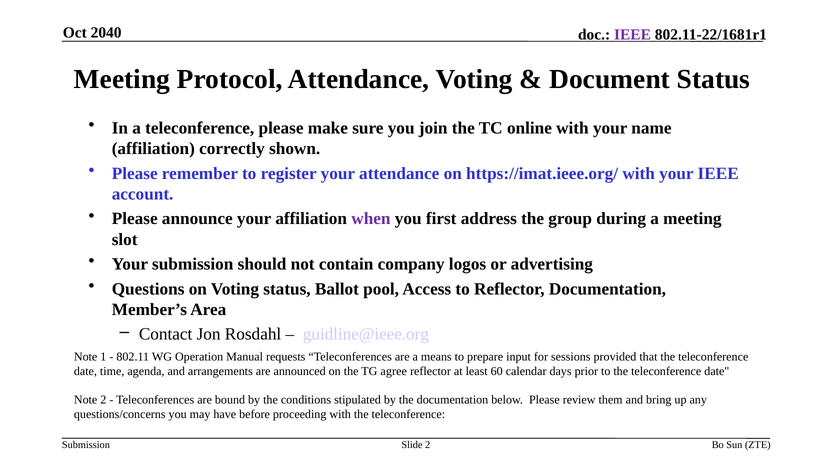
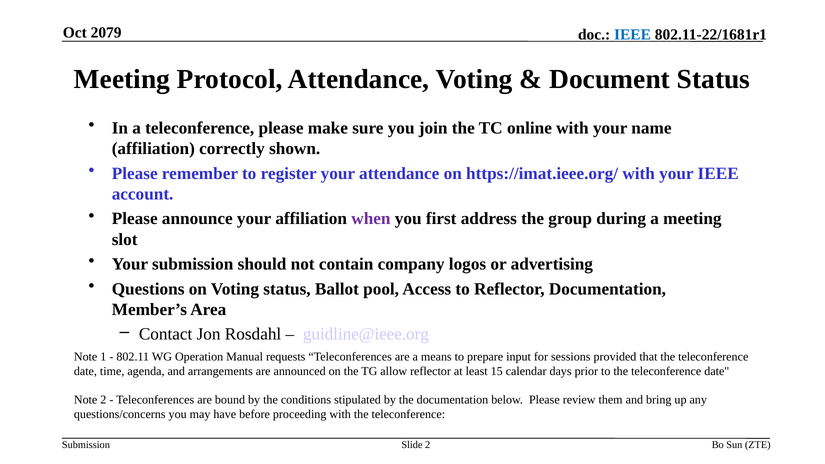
2040: 2040 -> 2079
IEEE at (633, 34) colour: purple -> blue
agree: agree -> allow
60: 60 -> 15
